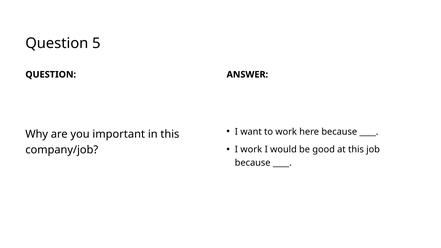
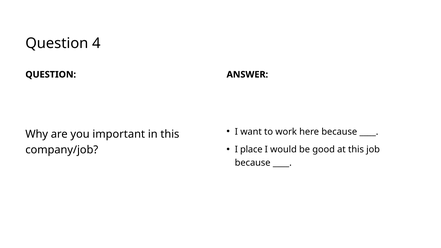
5: 5 -> 4
I work: work -> place
